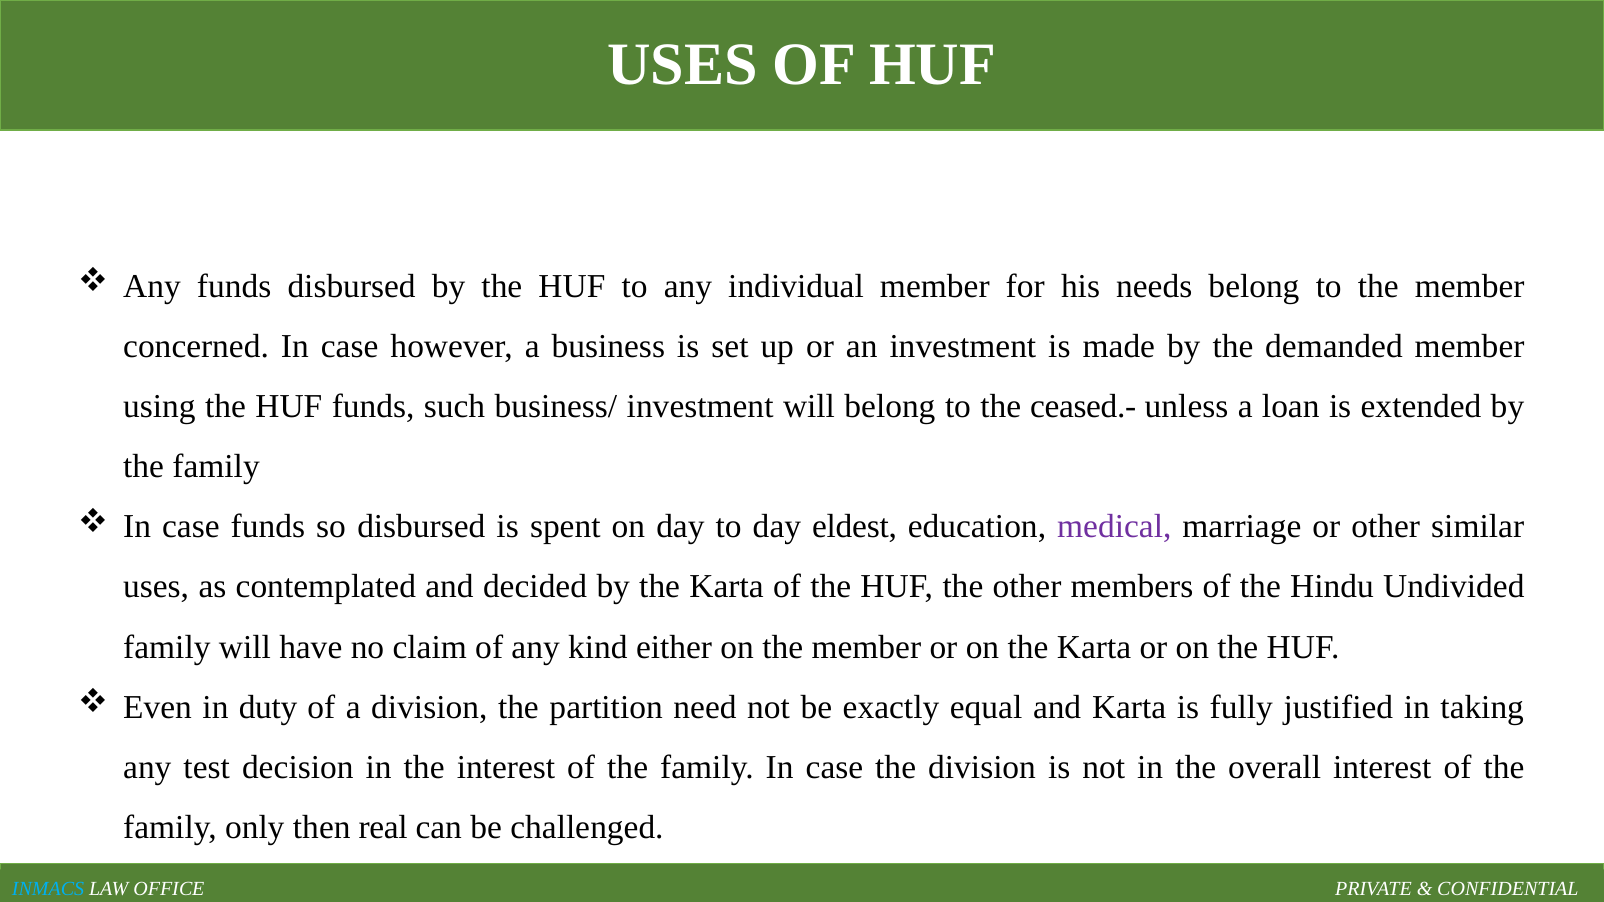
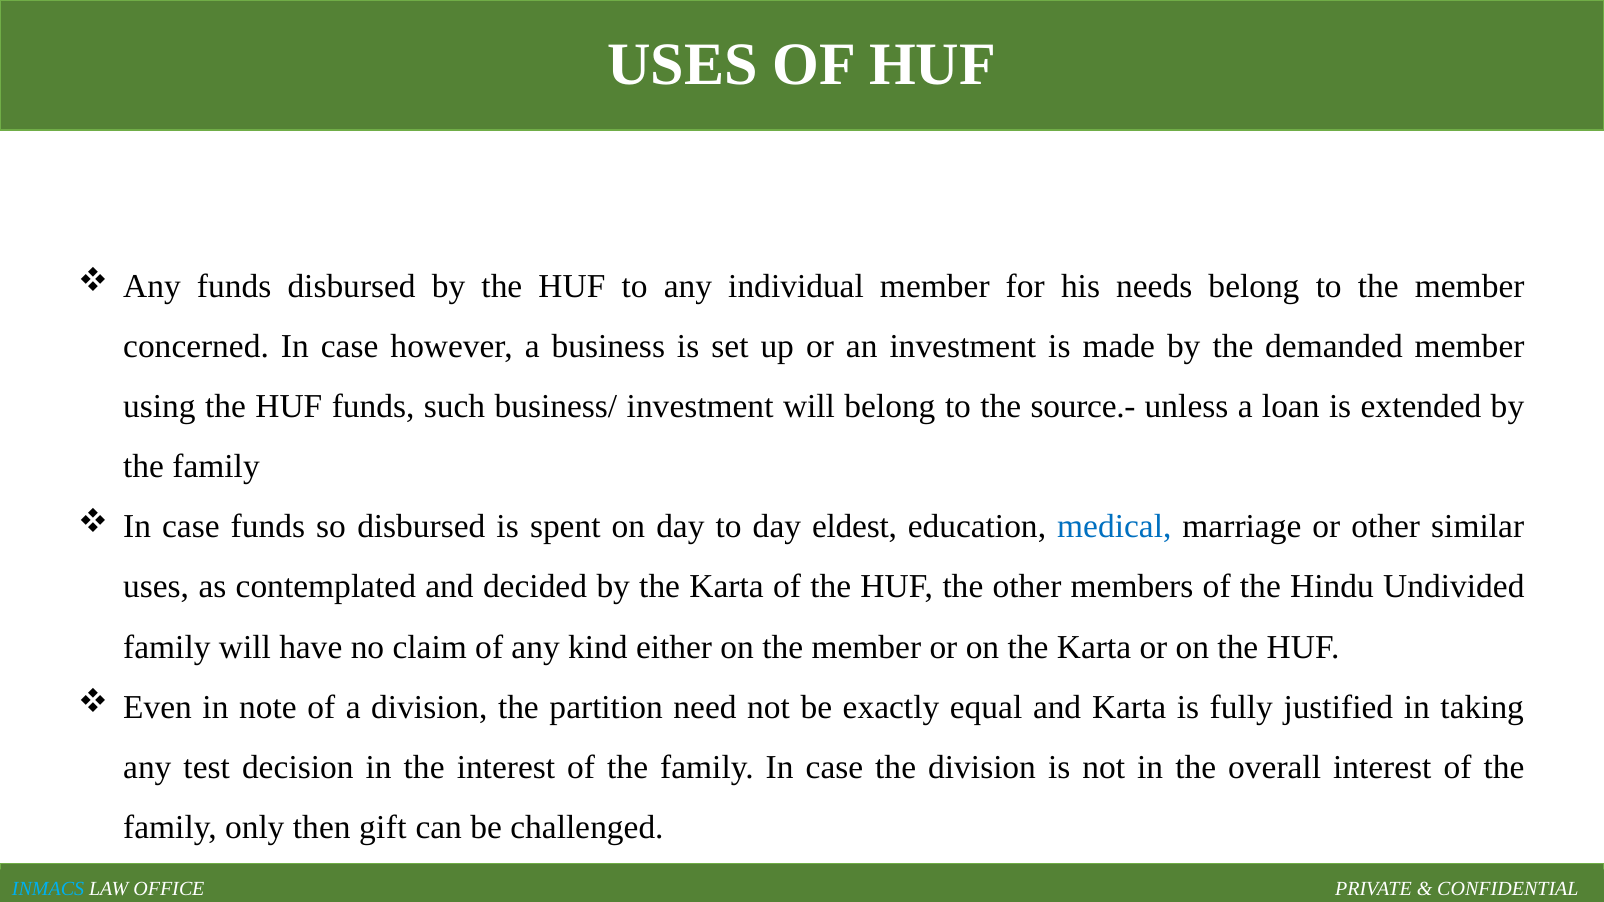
ceased.-: ceased.- -> source.-
medical colour: purple -> blue
duty: duty -> note
real: real -> gift
